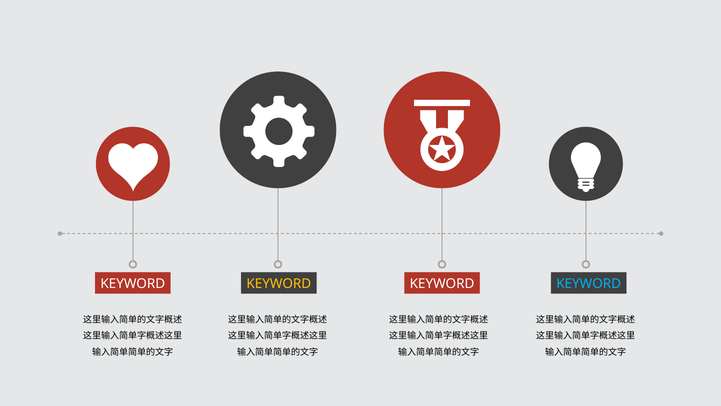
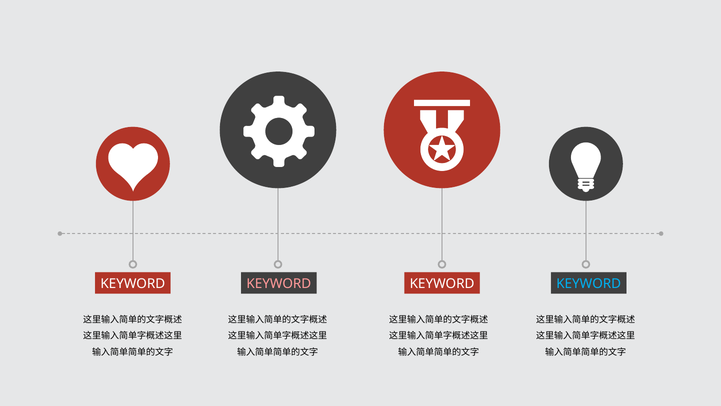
KEYWORD at (279, 284) colour: yellow -> pink
